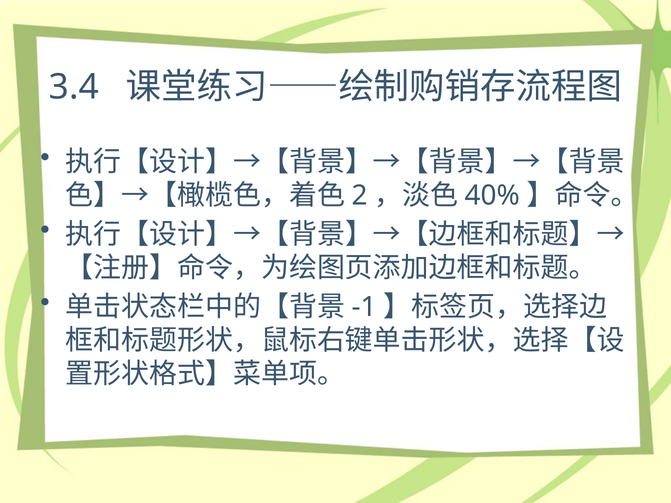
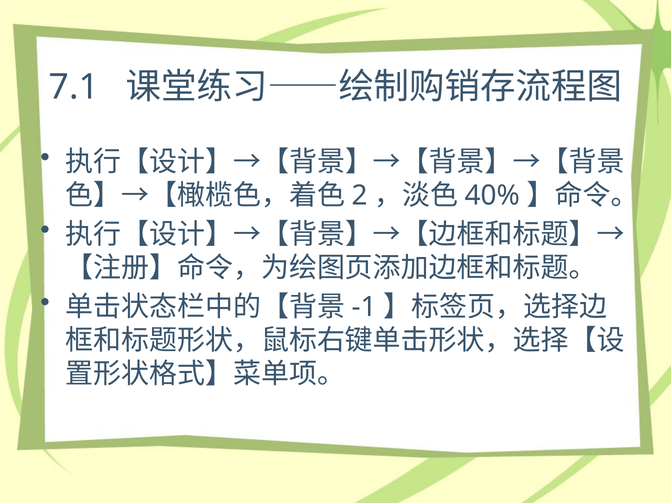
3.4: 3.4 -> 7.1
